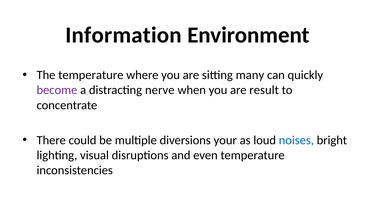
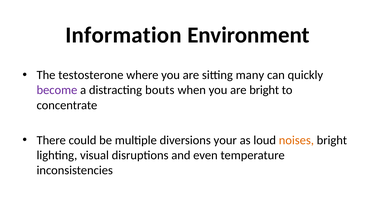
The temperature: temperature -> testosterone
nerve: nerve -> bouts
are result: result -> bright
noises colour: blue -> orange
